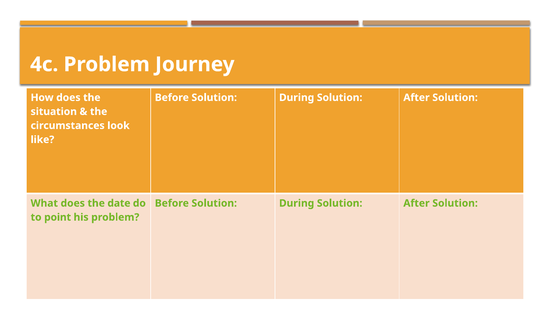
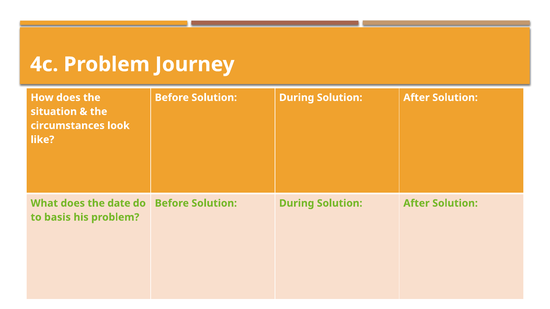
point: point -> basis
